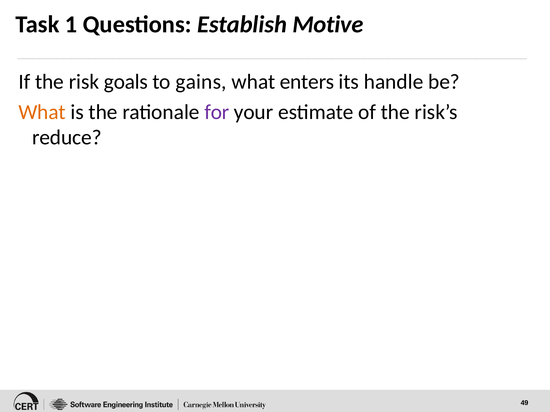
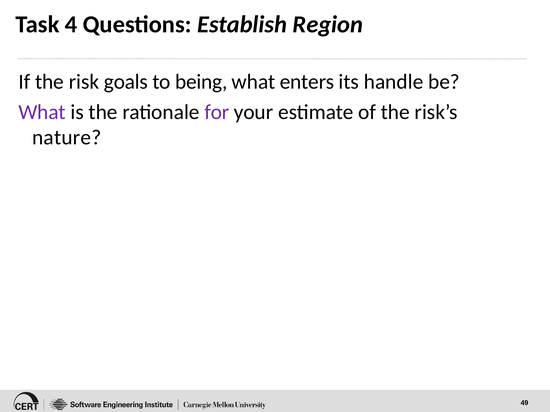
1: 1 -> 4
Motive: Motive -> Region
gains: gains -> being
What at (42, 112) colour: orange -> purple
reduce: reduce -> nature
